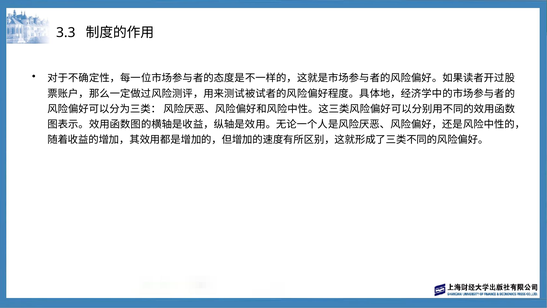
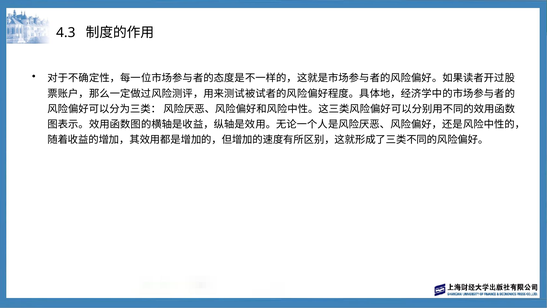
3.3: 3.3 -> 4.3
